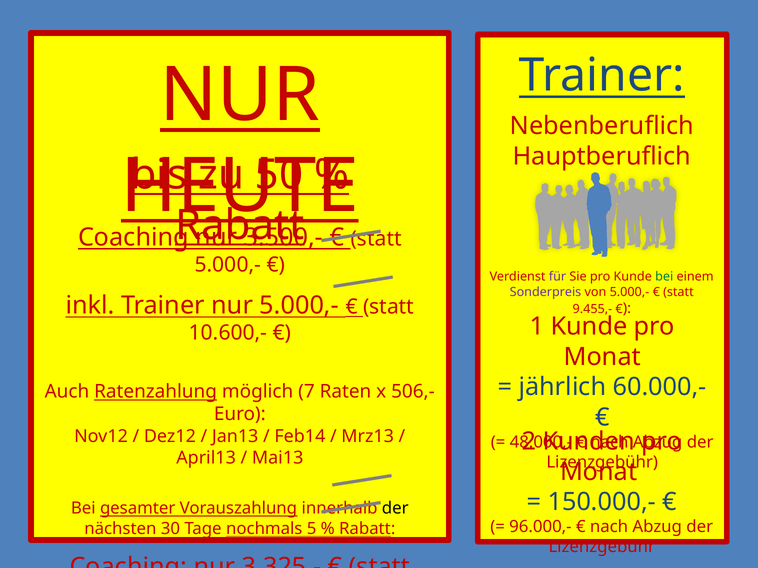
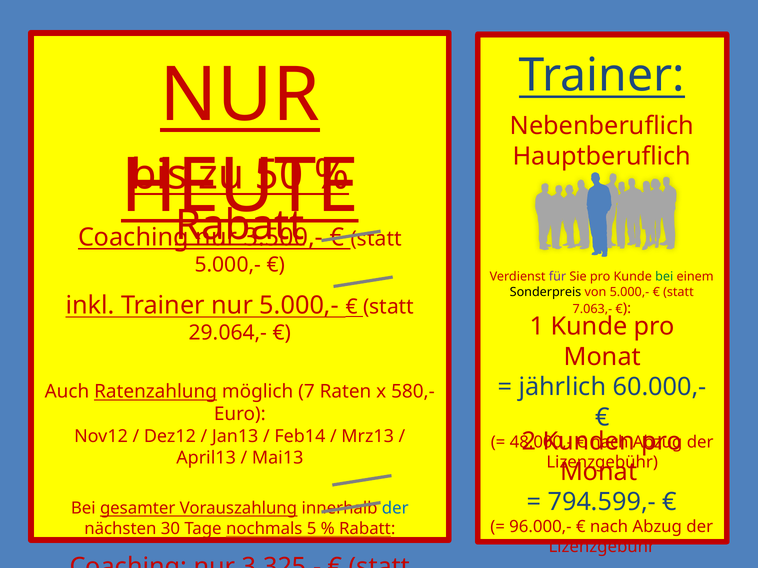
Sonderpreis colour: purple -> black
9.455,-: 9.455,- -> 7.063,-
10.600,-: 10.600,- -> 29.064,-
506,-: 506,- -> 580,-
150.000,-: 150.000,- -> 794.599,-
der at (395, 509) colour: black -> blue
